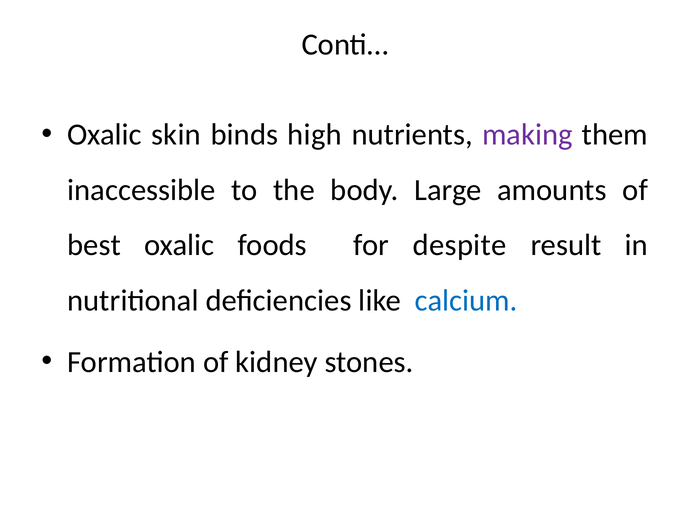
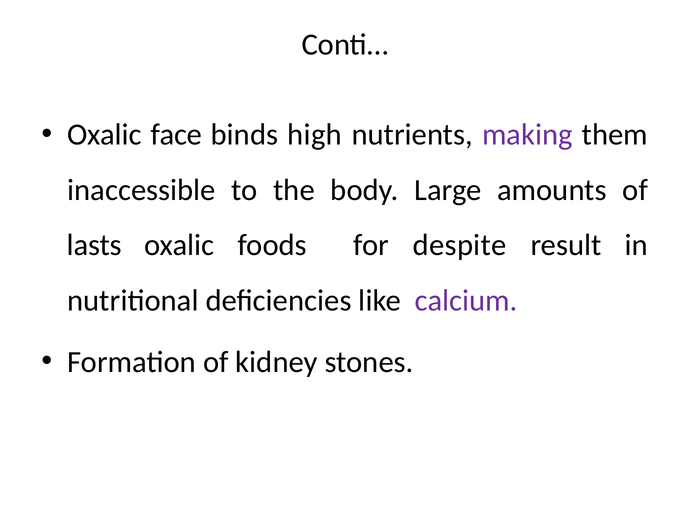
skin: skin -> face
best: best -> lasts
calcium colour: blue -> purple
